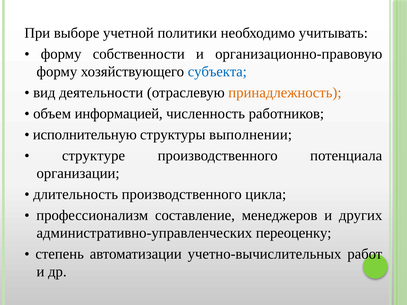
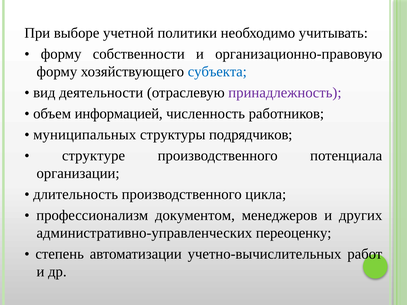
принадлежность colour: orange -> purple
исполнительную: исполнительную -> муниципальных
выполнении: выполнении -> подрядчиков
составление: составление -> документом
